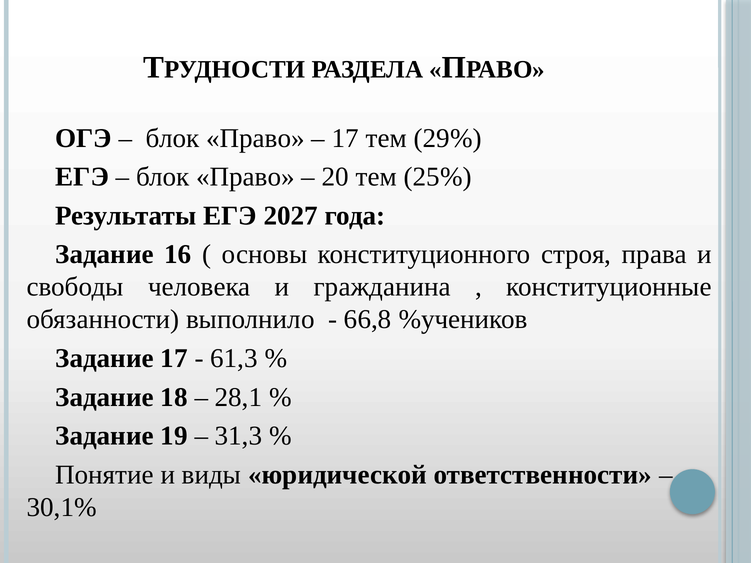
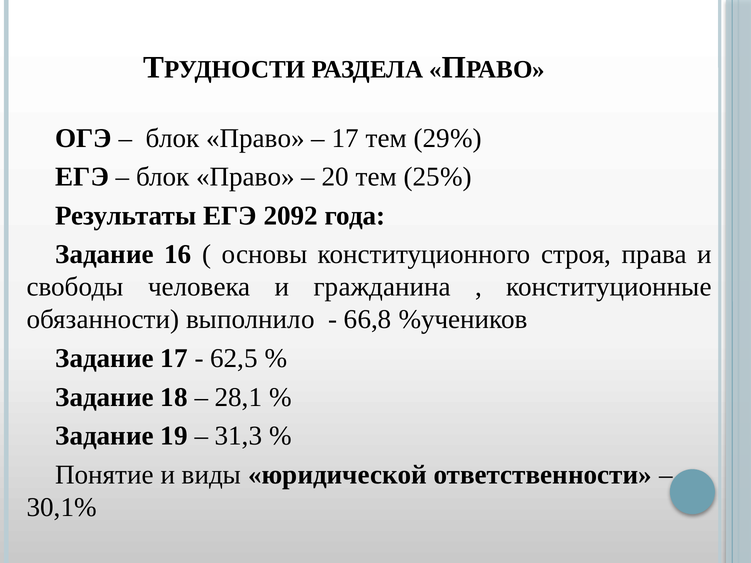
2027: 2027 -> 2092
61,3: 61,3 -> 62,5
